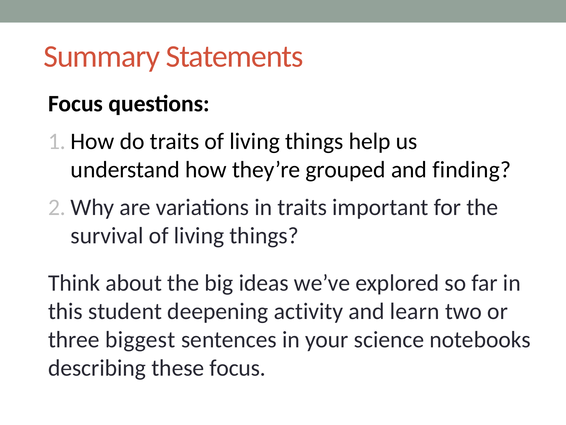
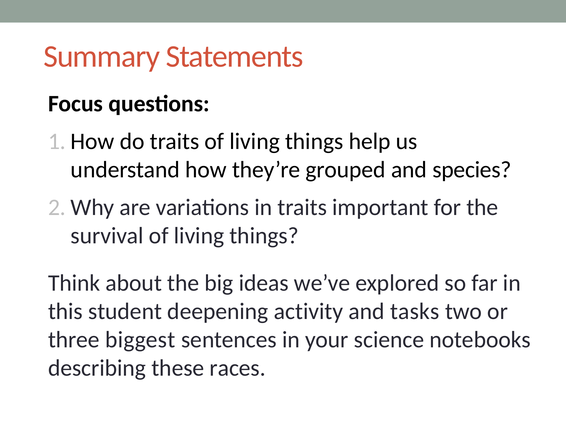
finding: finding -> species
learn: learn -> tasks
these focus: focus -> races
